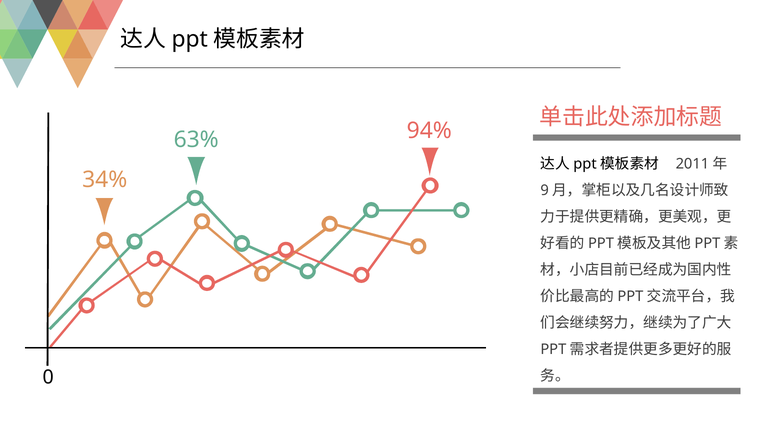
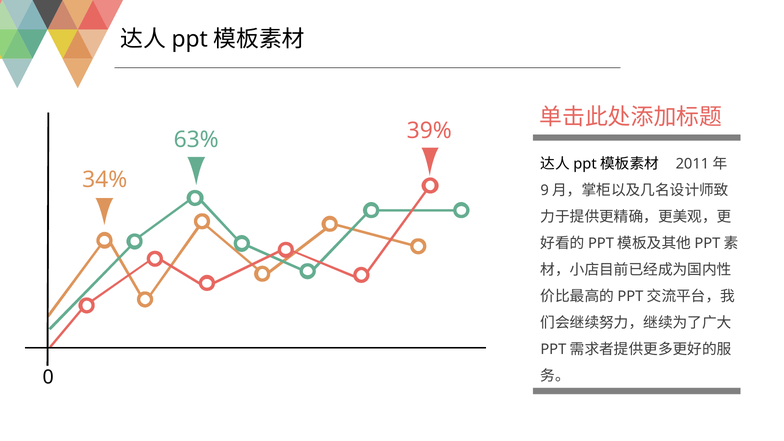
94%: 94% -> 39%
